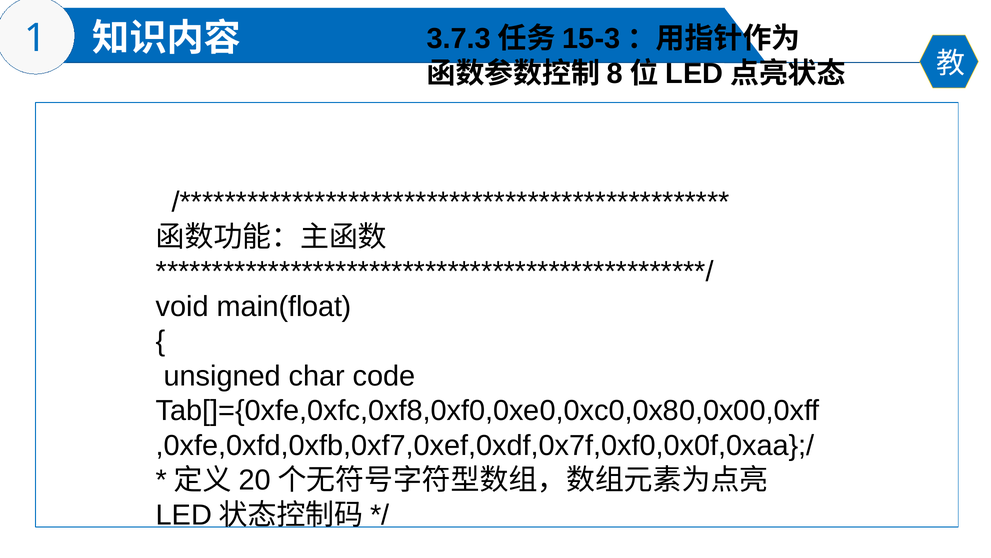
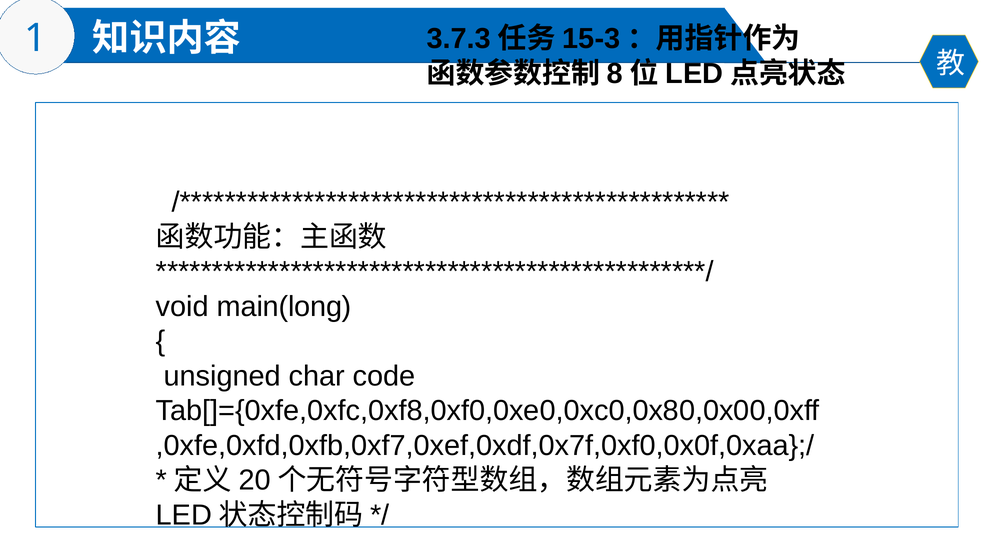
main(float: main(float -> main(long
